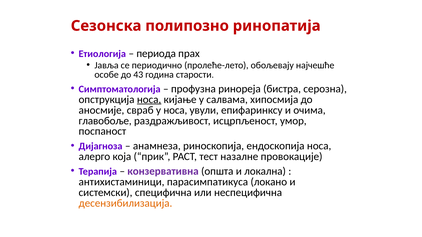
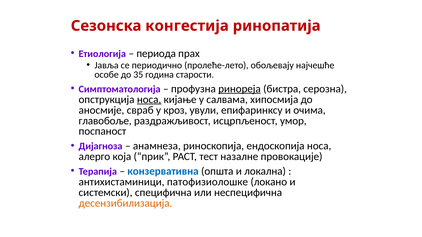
полипозно: полипозно -> конгестија
43: 43 -> 35
ринореја underline: none -> present
у носа: носа -> кроз
конзервативна colour: purple -> blue
парасимпатикуса: парасимпатикуса -> патофизиолошке
